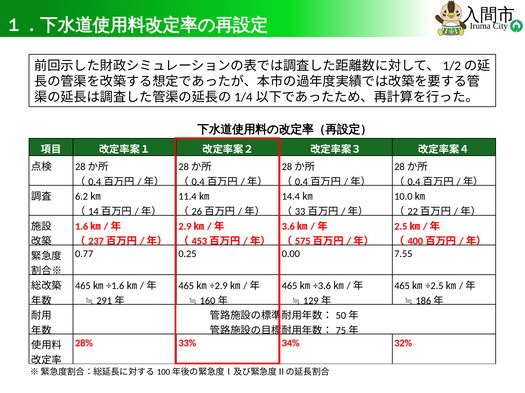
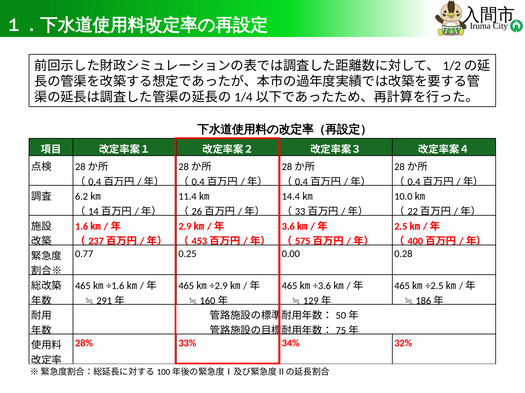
7.55: 7.55 -> 0.28
